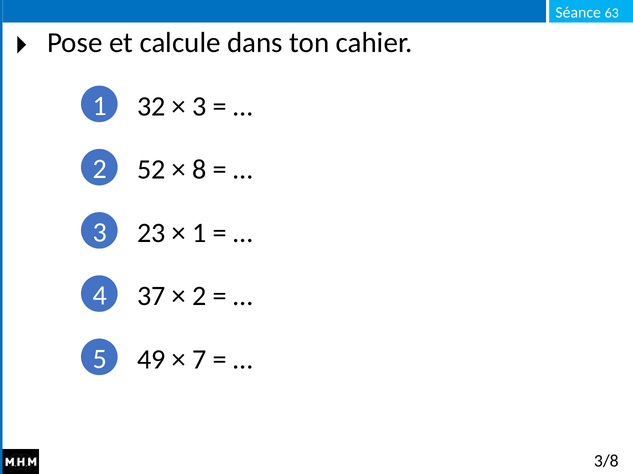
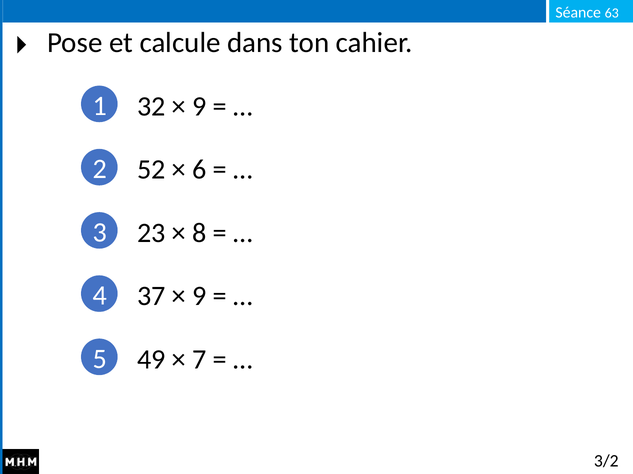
3 at (199, 107): 3 -> 9
8: 8 -> 6
1 at (199, 233): 1 -> 8
2 at (199, 297): 2 -> 9
3/8: 3/8 -> 3/2
